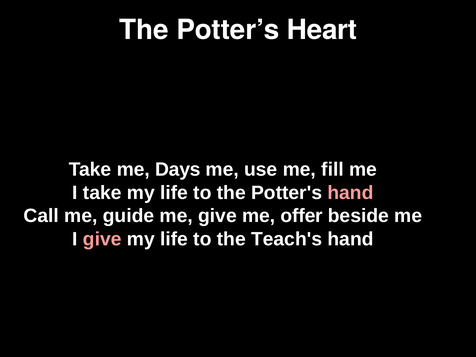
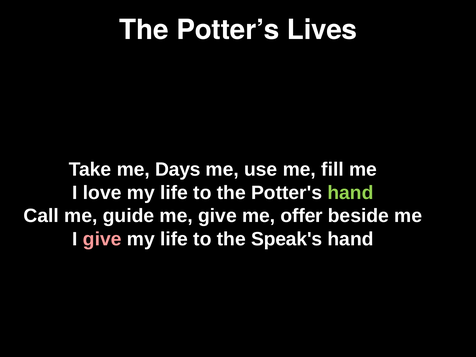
Heart: Heart -> Lives
I take: take -> love
hand at (351, 193) colour: pink -> light green
Teach's: Teach's -> Speak's
